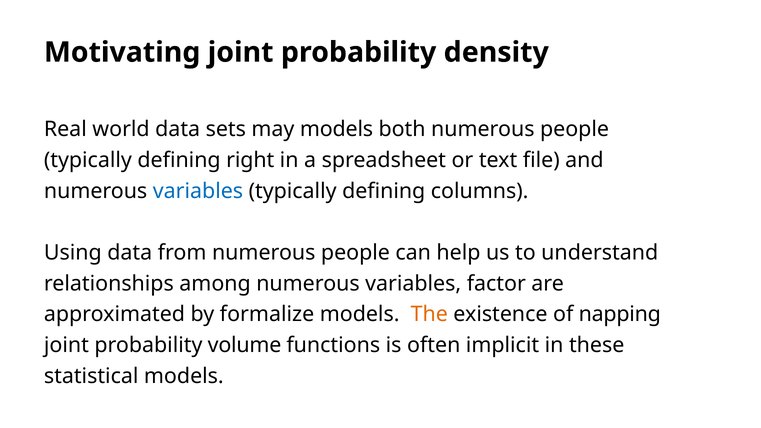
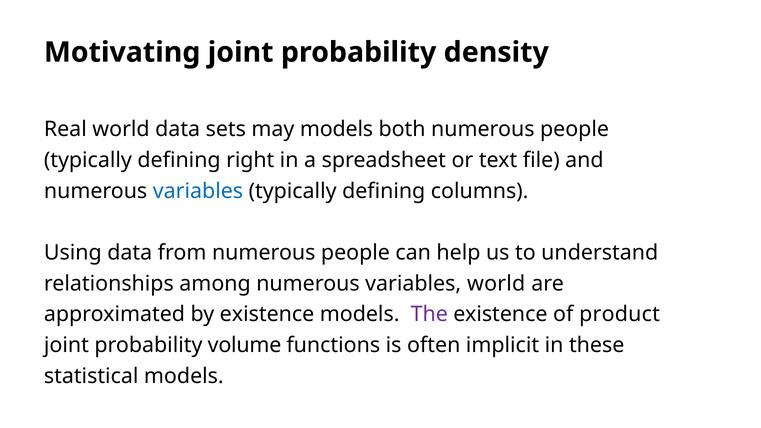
variables factor: factor -> world
by formalize: formalize -> existence
The colour: orange -> purple
napping: napping -> product
